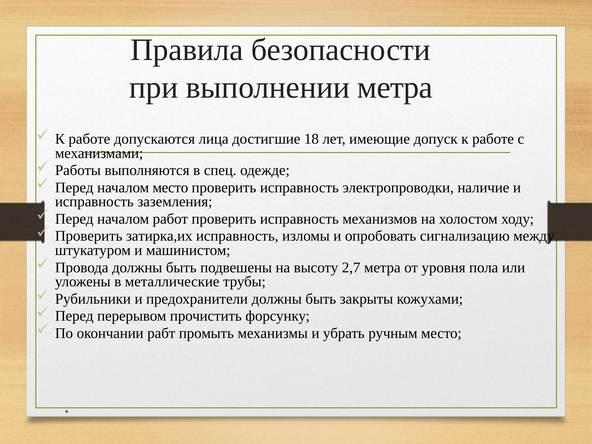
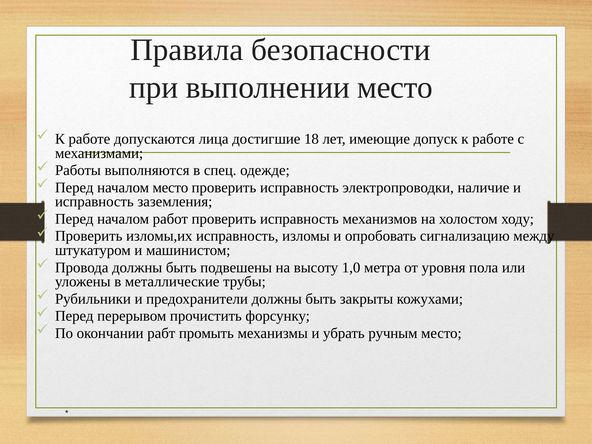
выполнении метра: метра -> место
затирка,их: затирка,их -> изломы,их
2,7: 2,7 -> 1,0
